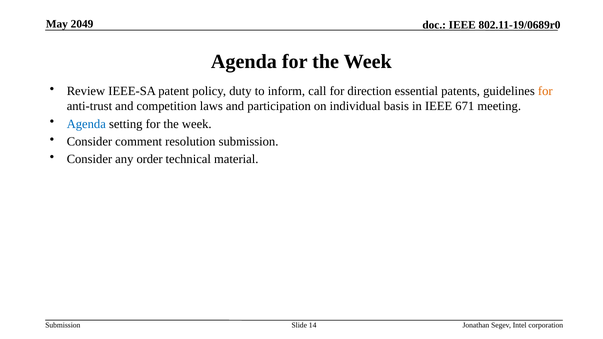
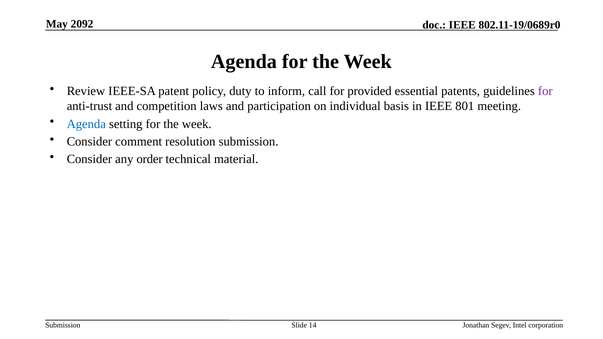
2049: 2049 -> 2092
direction: direction -> provided
for at (545, 91) colour: orange -> purple
671: 671 -> 801
